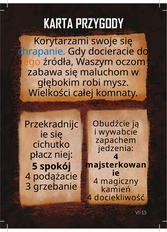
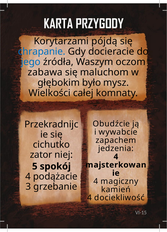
swoje: swoje -> pójdą
jego colour: orange -> blue
robi: robi -> było
płacz: płacz -> zator
